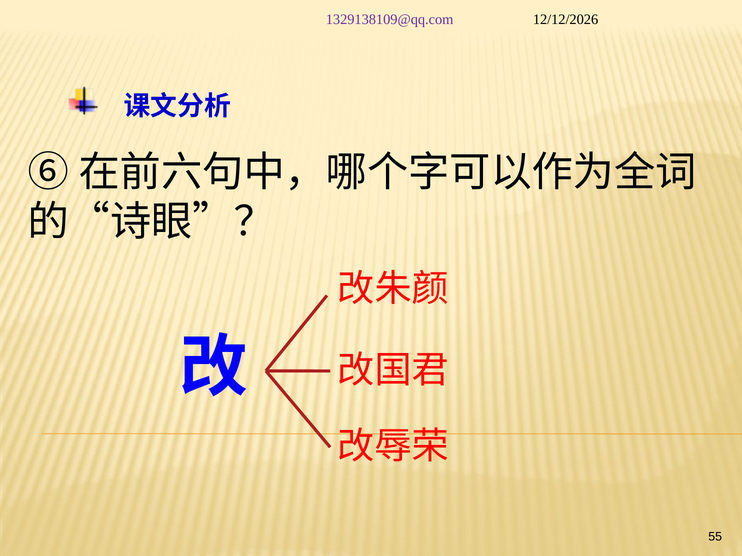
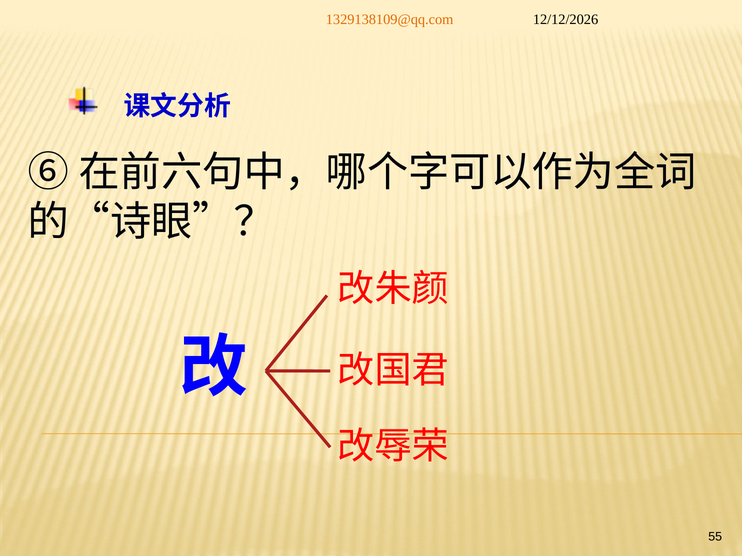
1329138109@qq.com colour: purple -> orange
